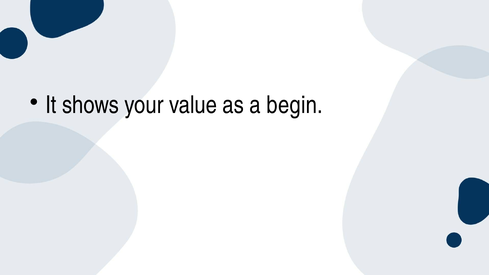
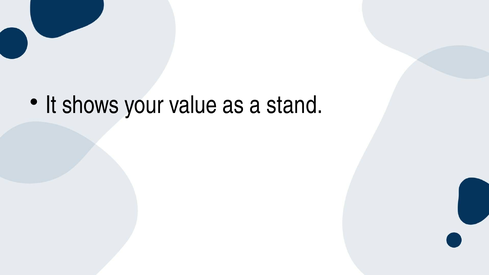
begin: begin -> stand
